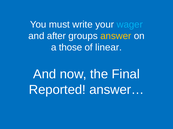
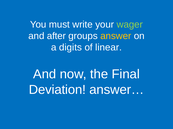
wager colour: light blue -> light green
those: those -> digits
Reported: Reported -> Deviation
